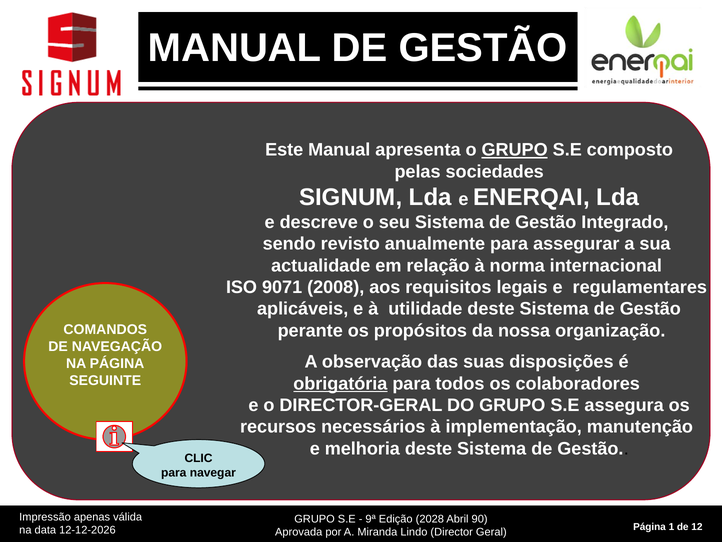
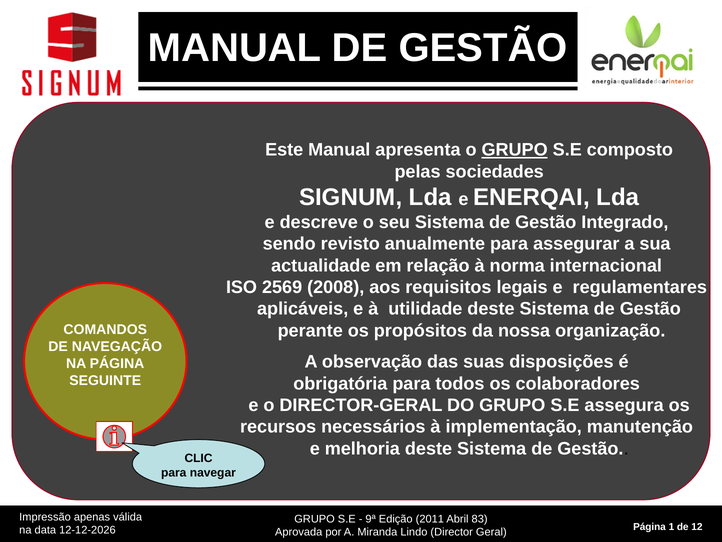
9071: 9071 -> 2569
obrigatória underline: present -> none
2028: 2028 -> 2011
90: 90 -> 83
